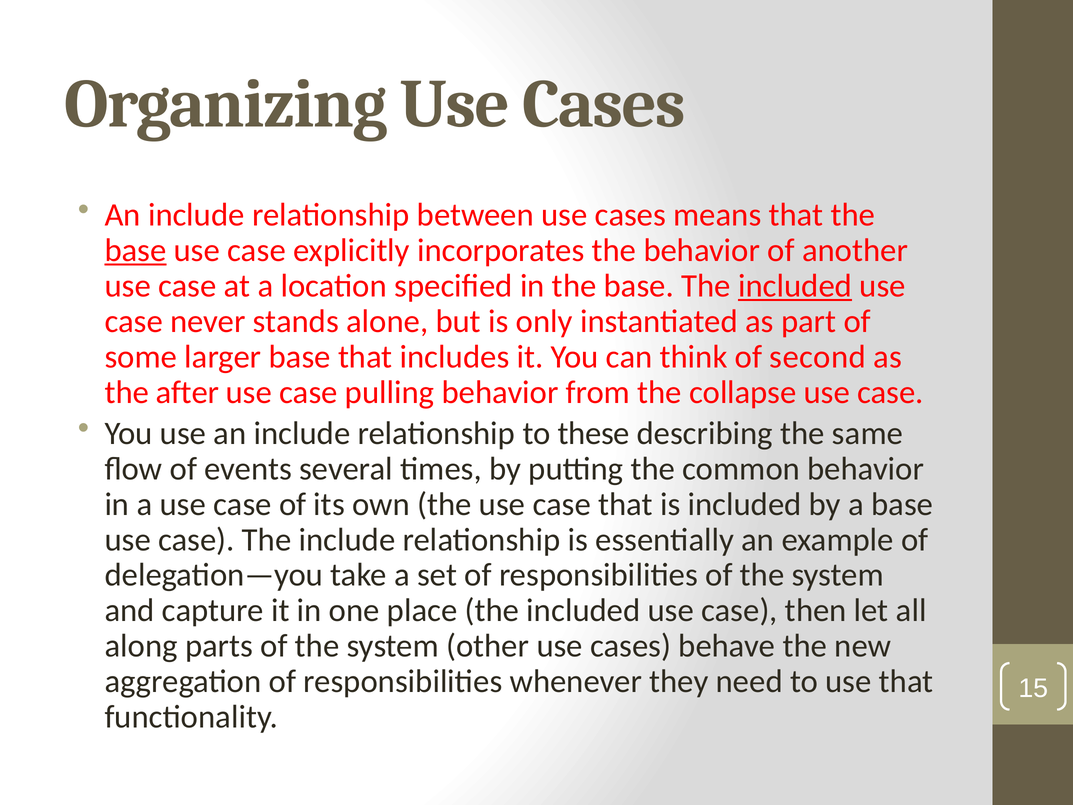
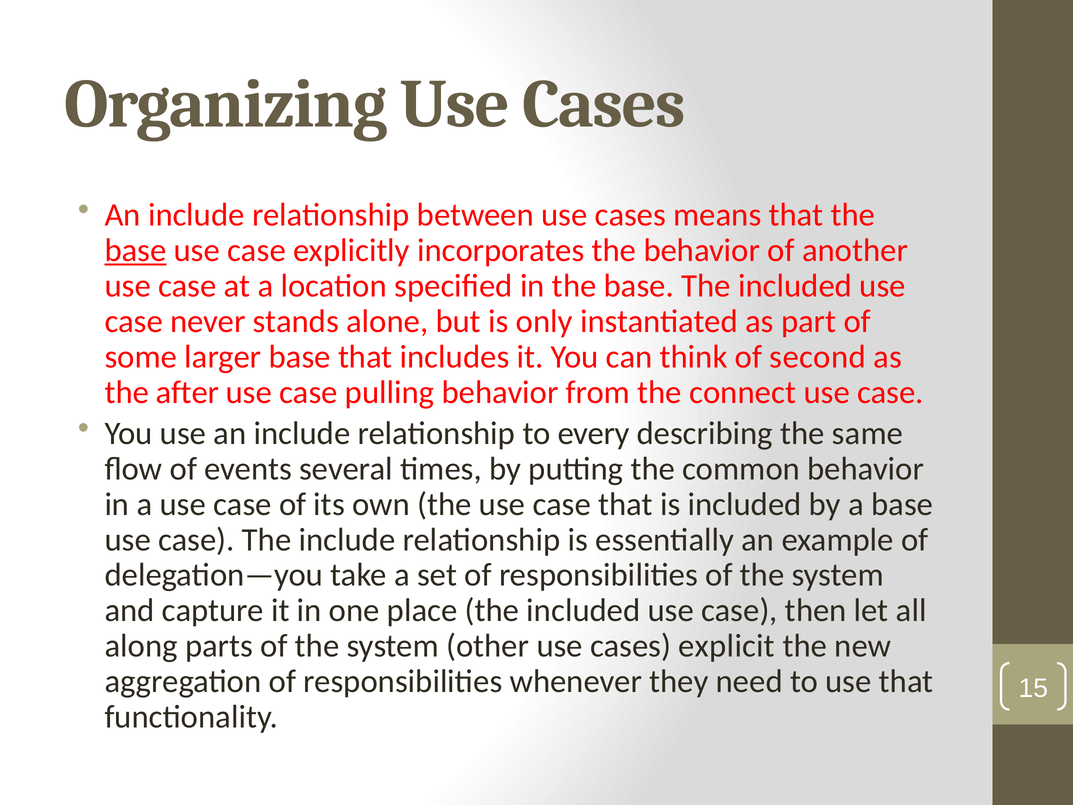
included at (795, 286) underline: present -> none
collapse: collapse -> connect
these: these -> every
behave: behave -> explicit
